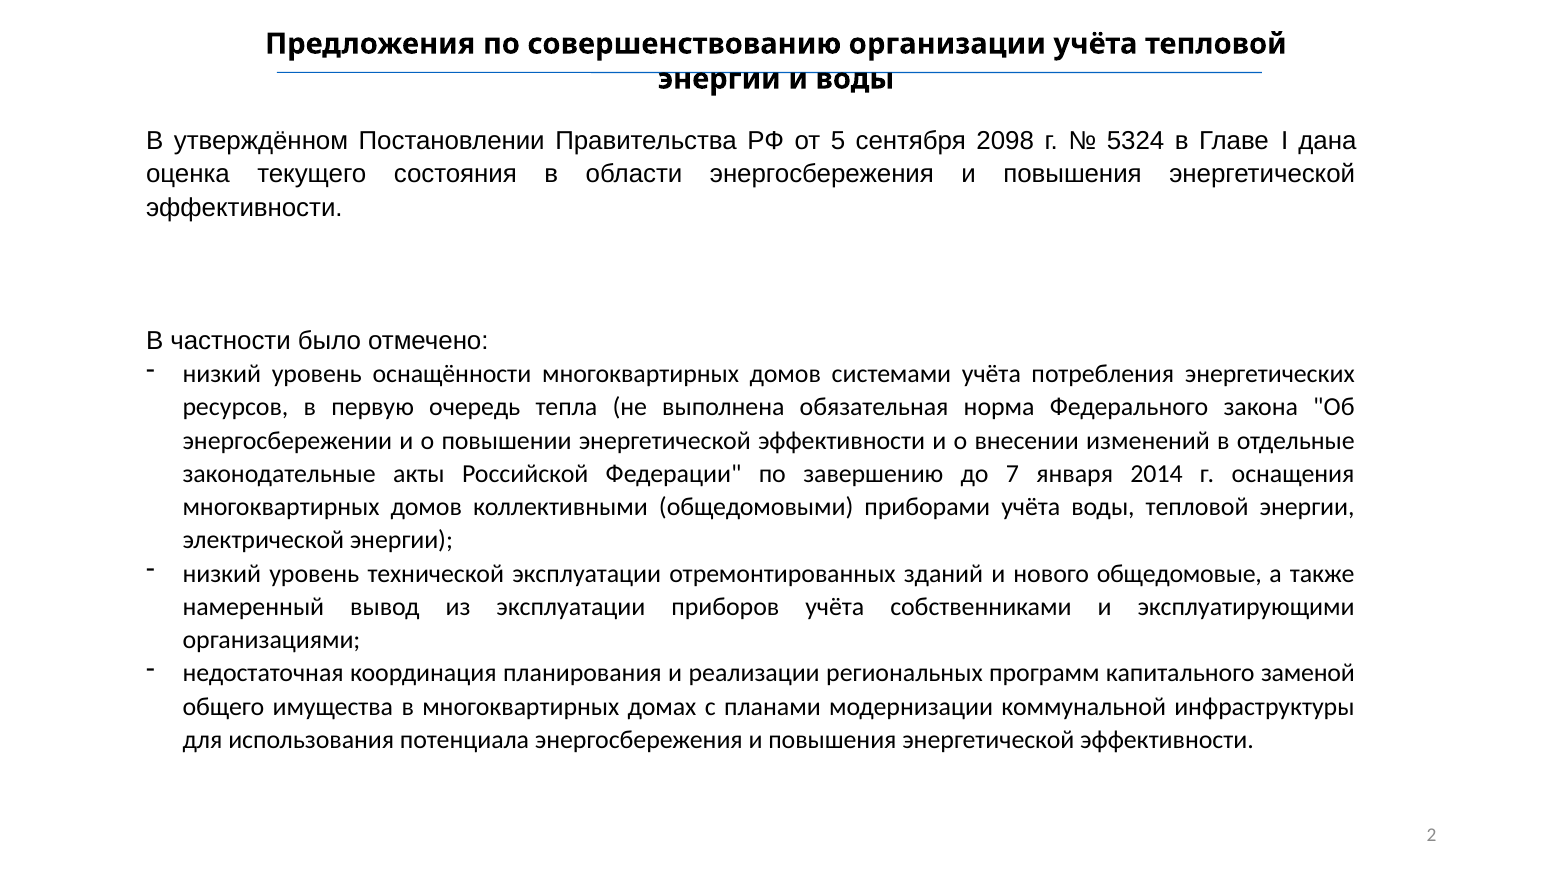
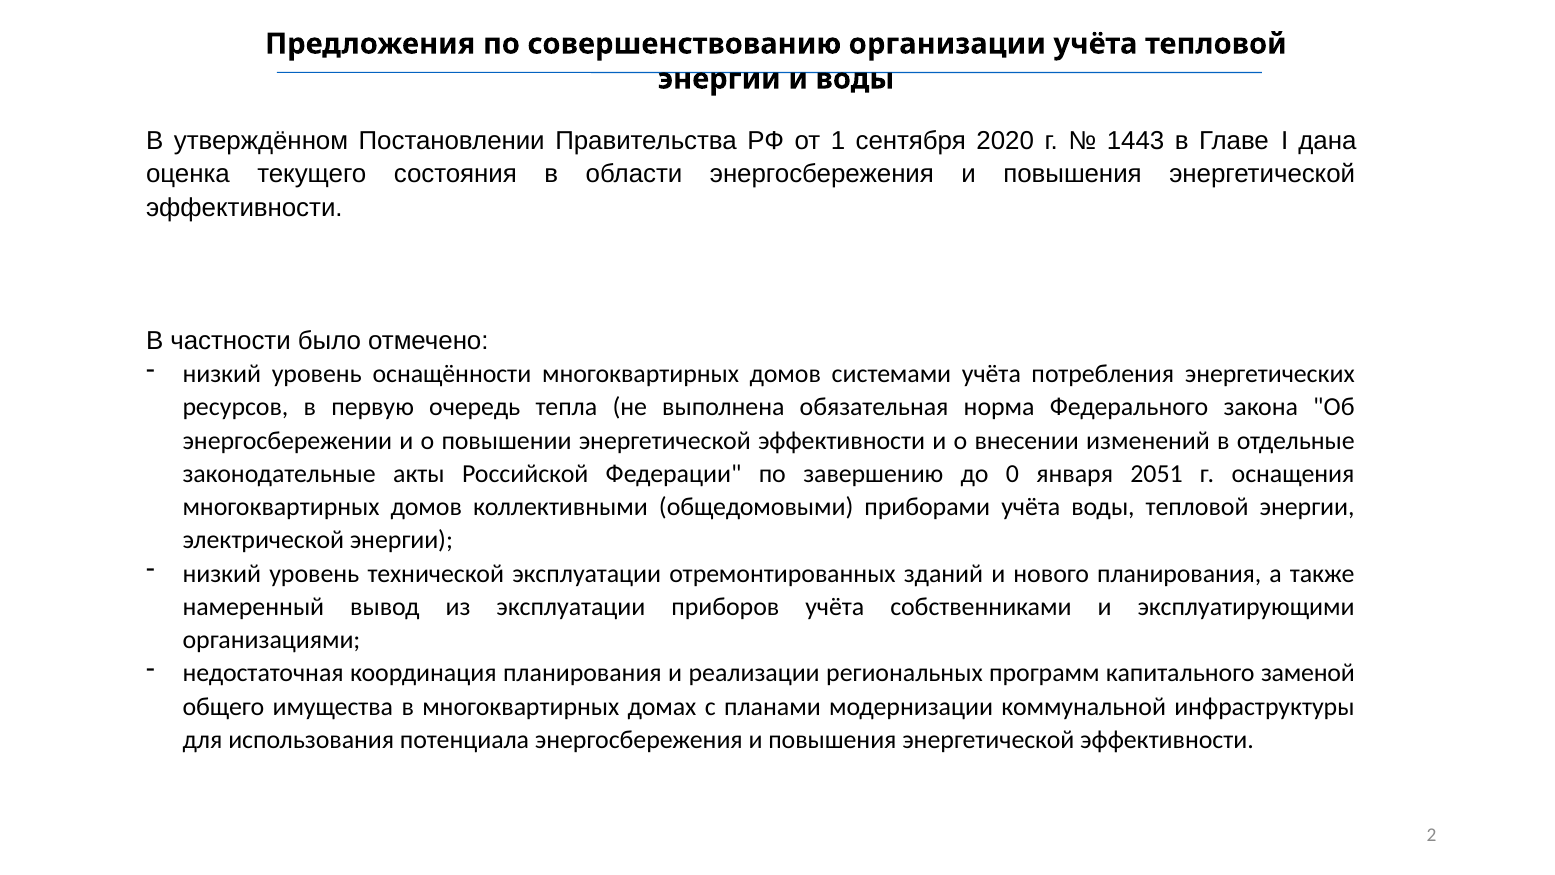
5: 5 -> 1
2098: 2098 -> 2020
5324: 5324 -> 1443
7: 7 -> 0
2014: 2014 -> 2051
нового общедомовые: общедомовые -> планирования
